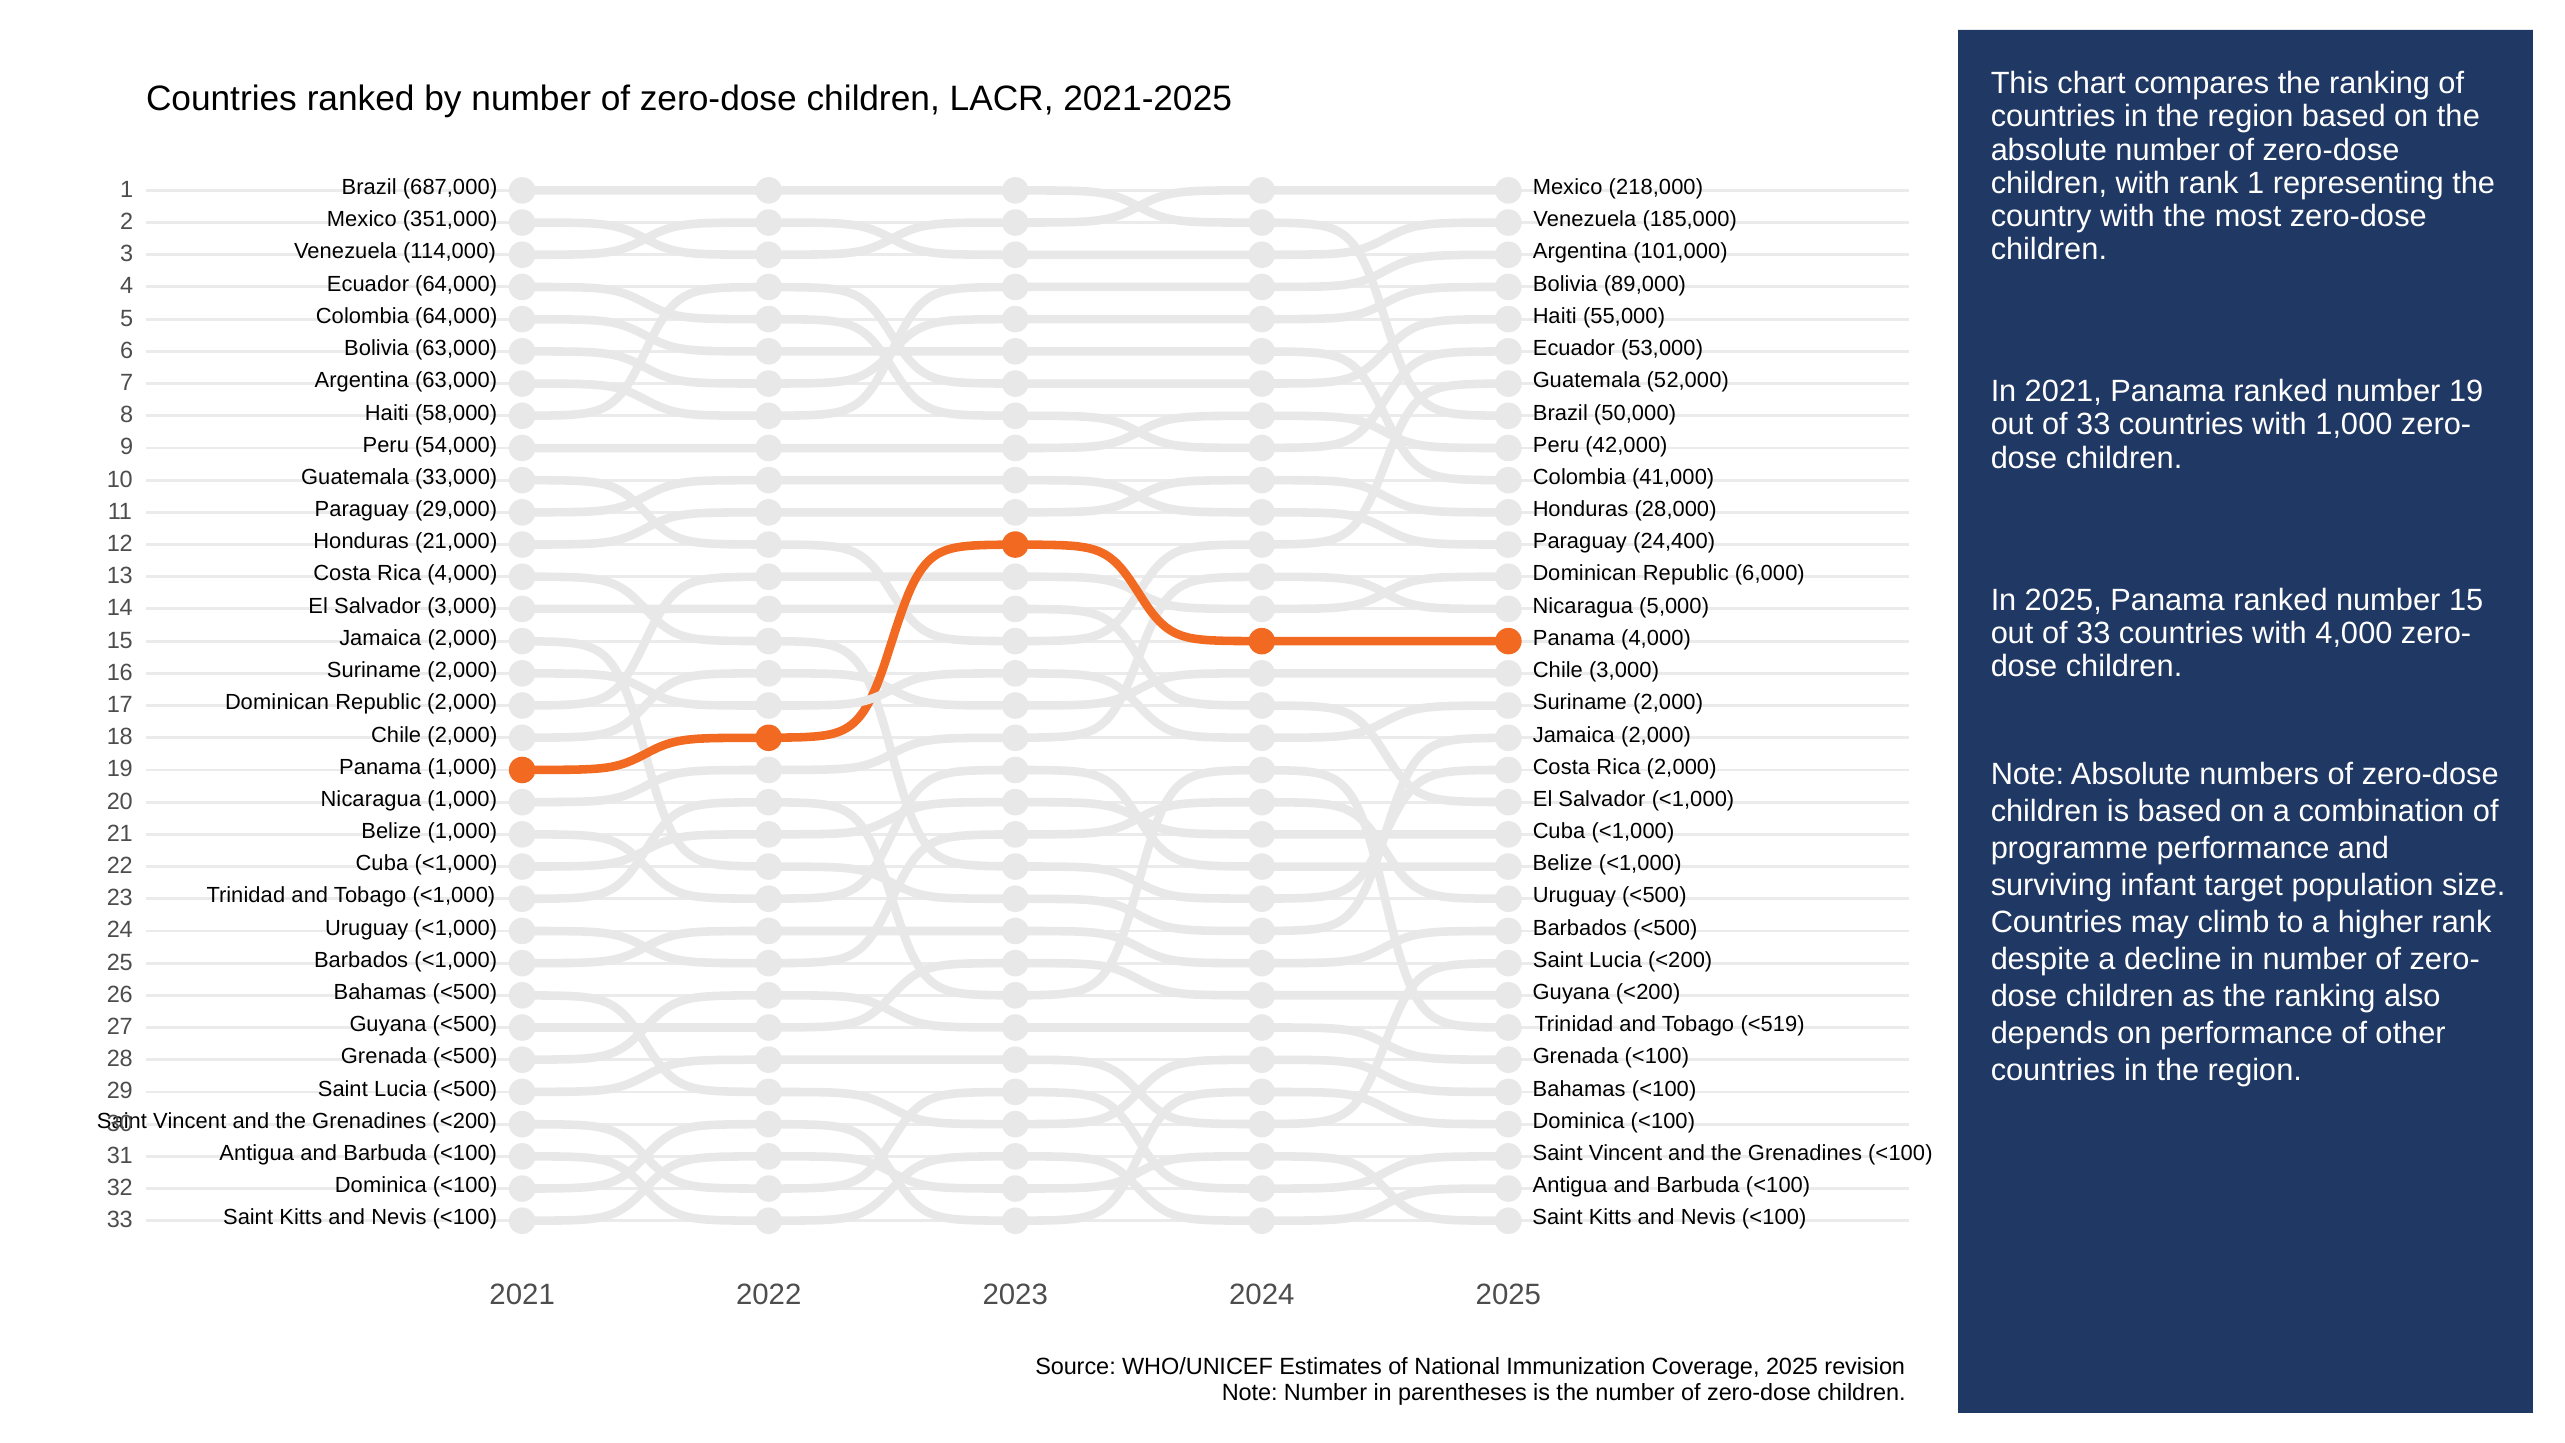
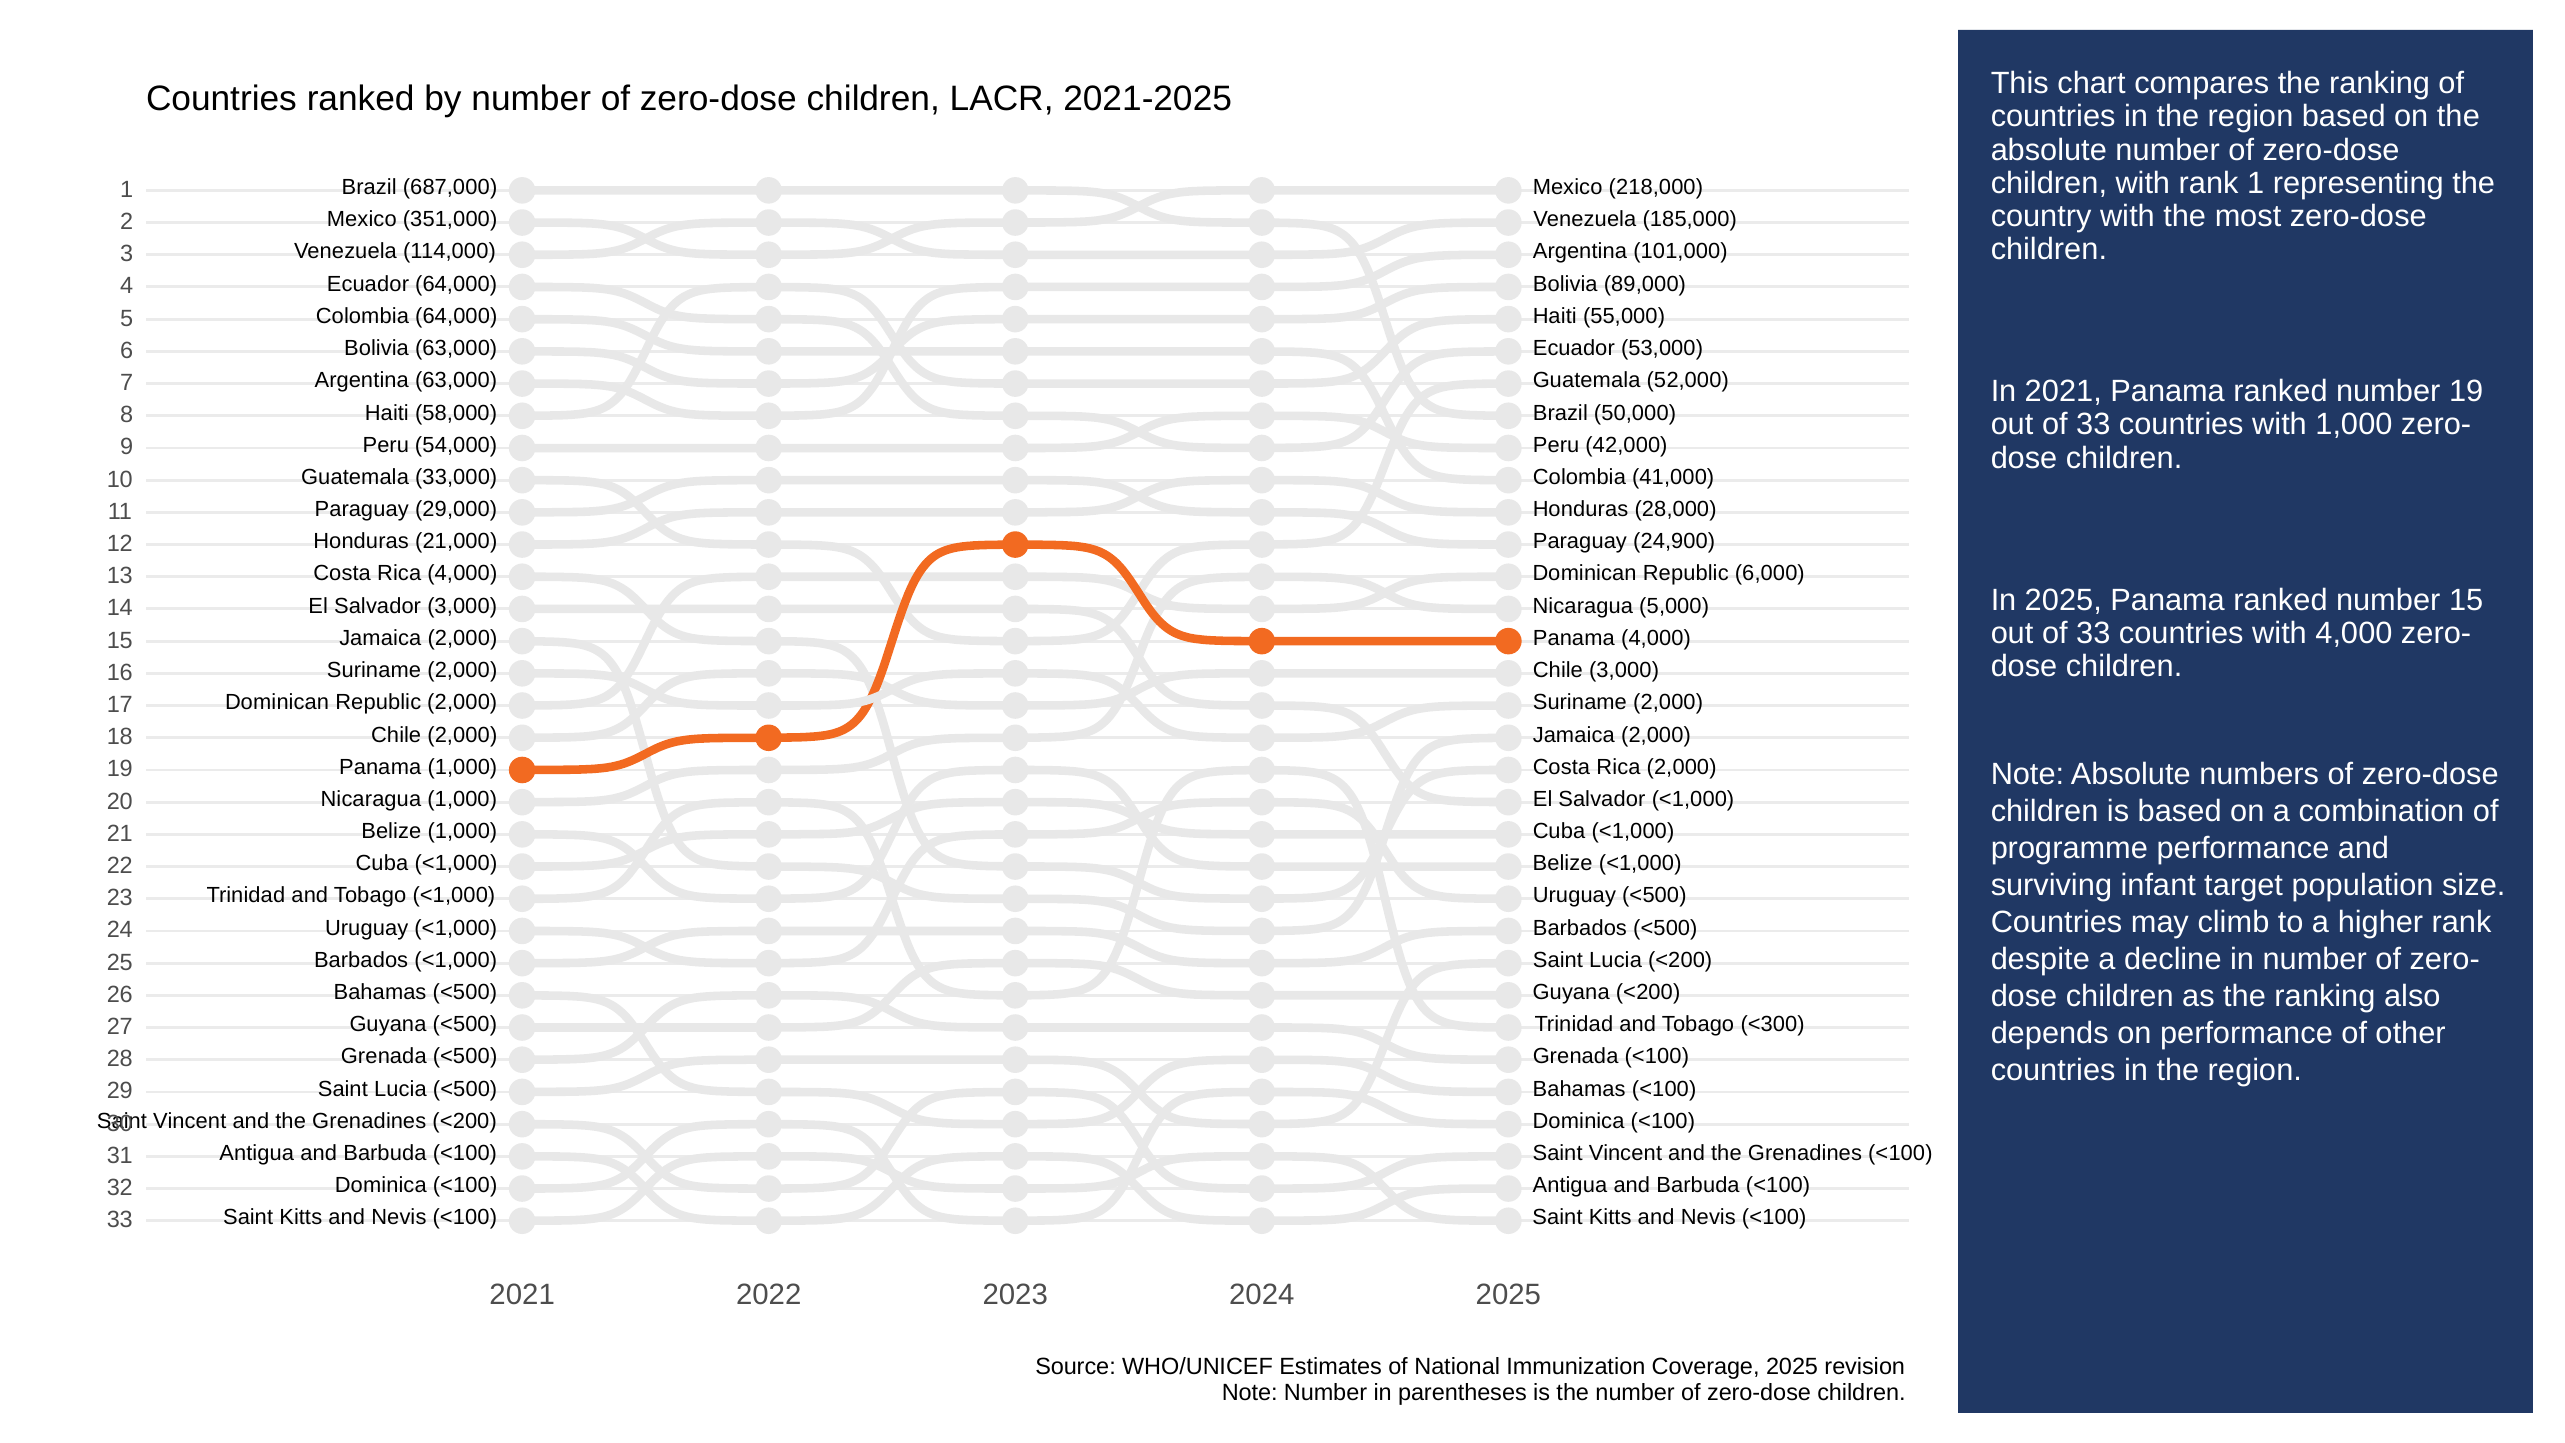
24,400: 24,400 -> 24,900
<519: <519 -> <300
